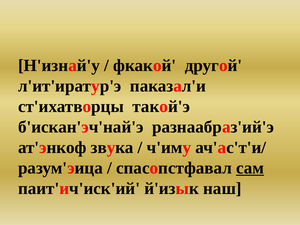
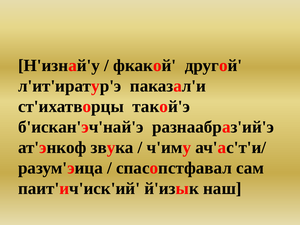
сам underline: present -> none
